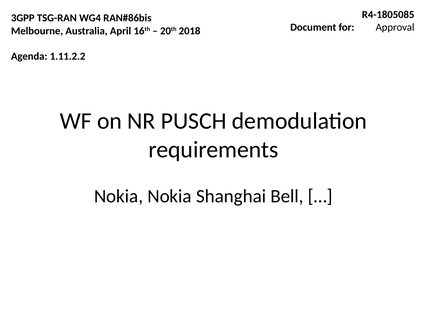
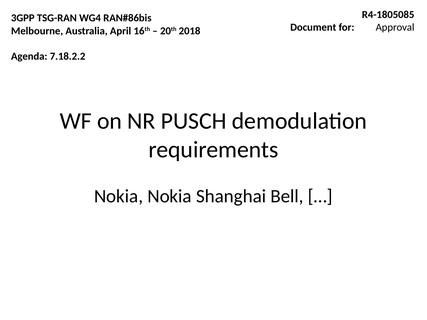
1.11.2.2: 1.11.2.2 -> 7.18.2.2
